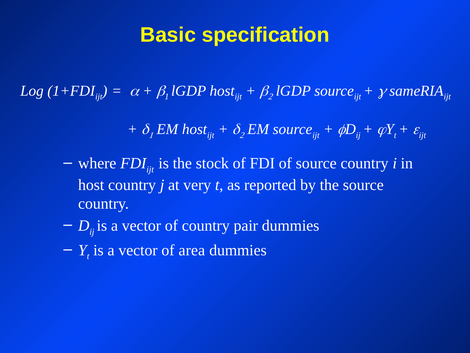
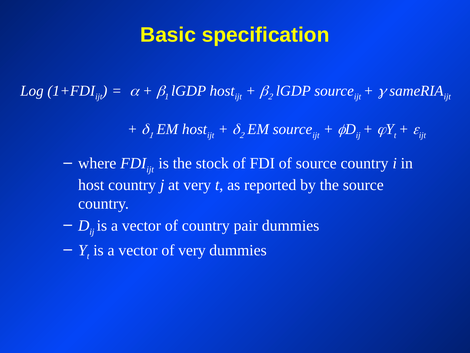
of area: area -> very
